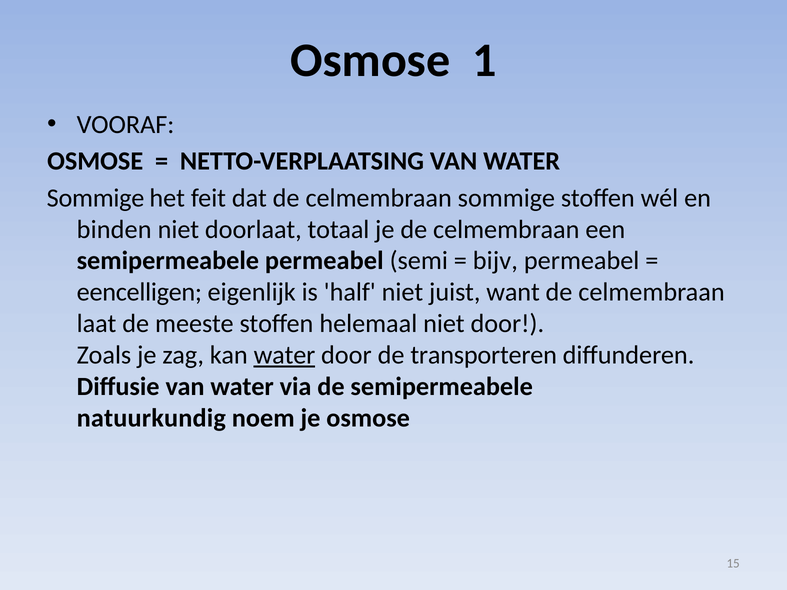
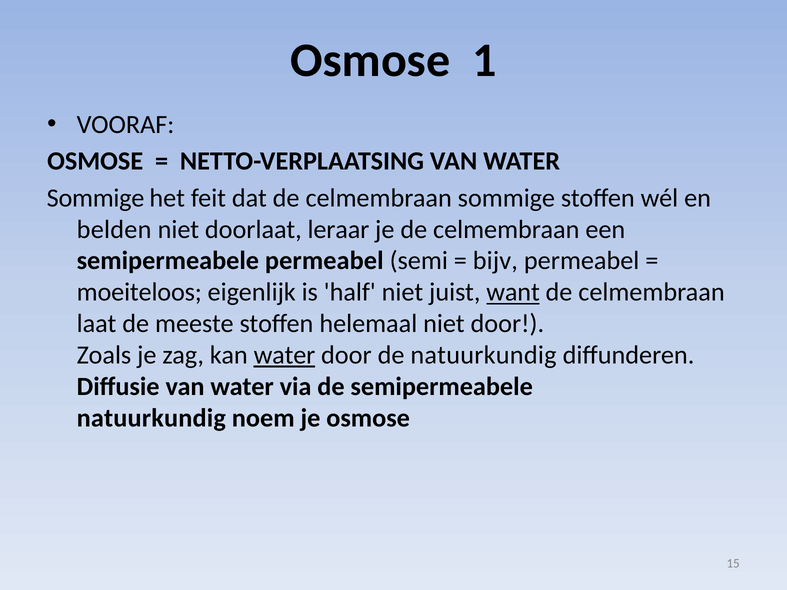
binden: binden -> belden
totaal: totaal -> leraar
eencelligen: eencelligen -> moeiteloos
want underline: none -> present
de transporteren: transporteren -> natuurkundig
